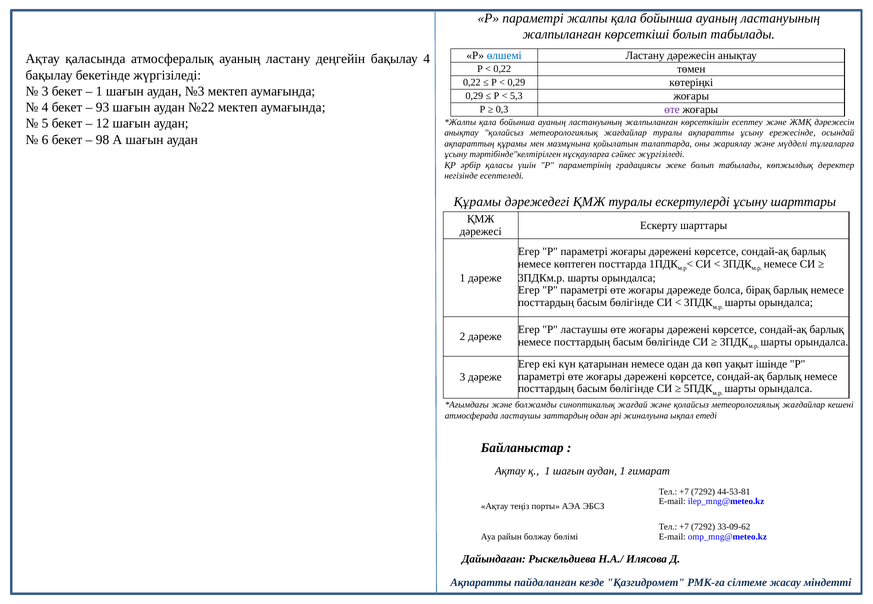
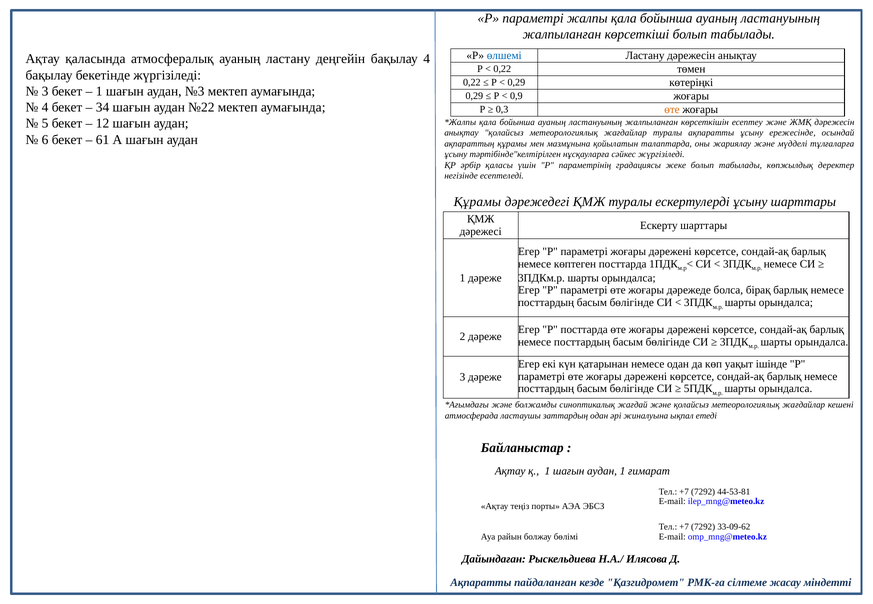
5,3: 5,3 -> 0,9
93: 93 -> 34
өте at (672, 109) colour: purple -> orange
98: 98 -> 61
Р ластаушы: ластаушы -> посттарда
